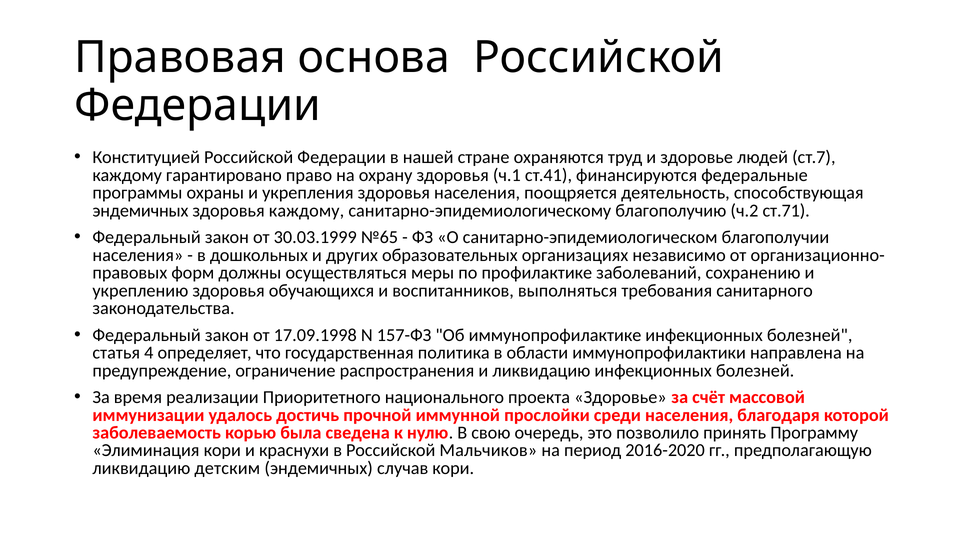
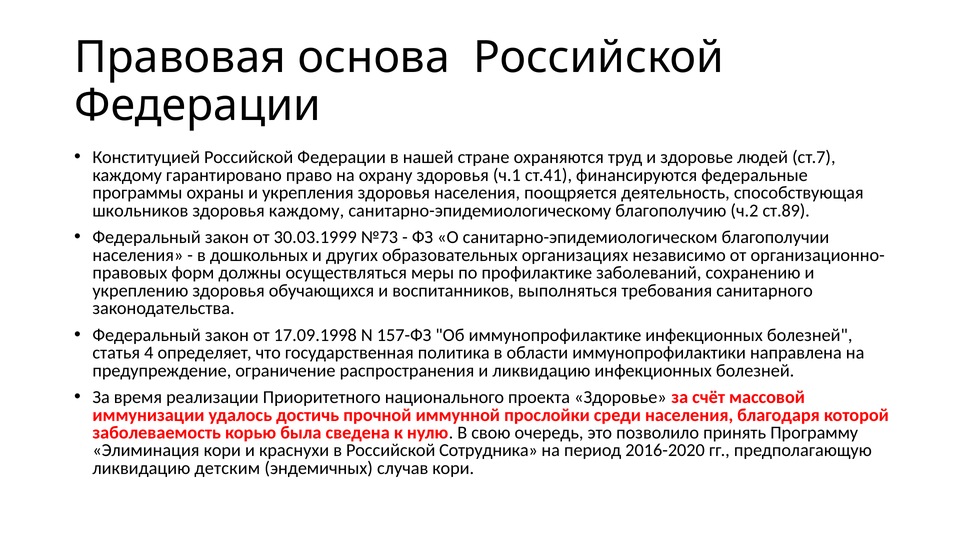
эндемичных at (140, 211): эндемичных -> школьников
ст.71: ст.71 -> ст.89
№65: №65 -> №73
Мальчиков: Мальчиков -> Сотрудника
